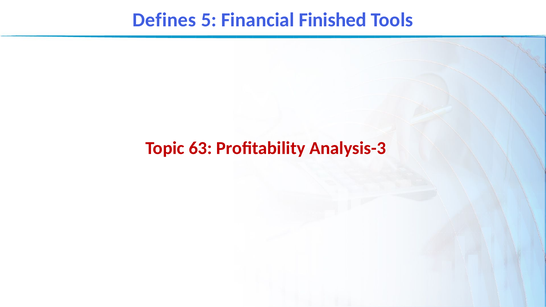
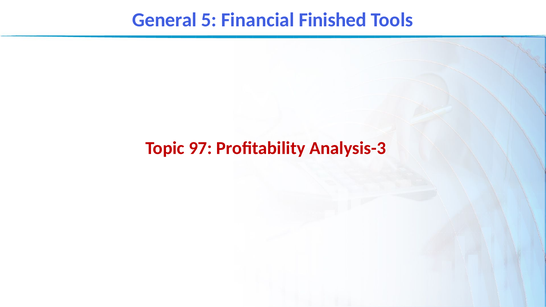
Defines: Defines -> General
63: 63 -> 97
